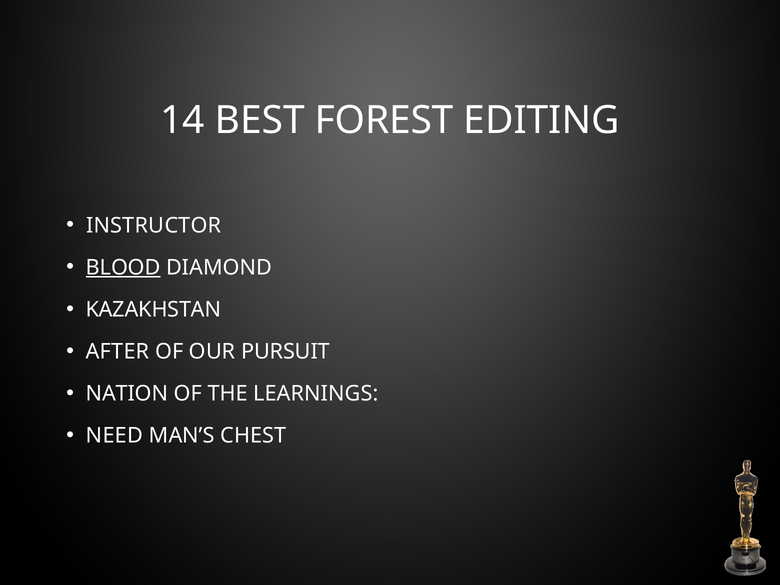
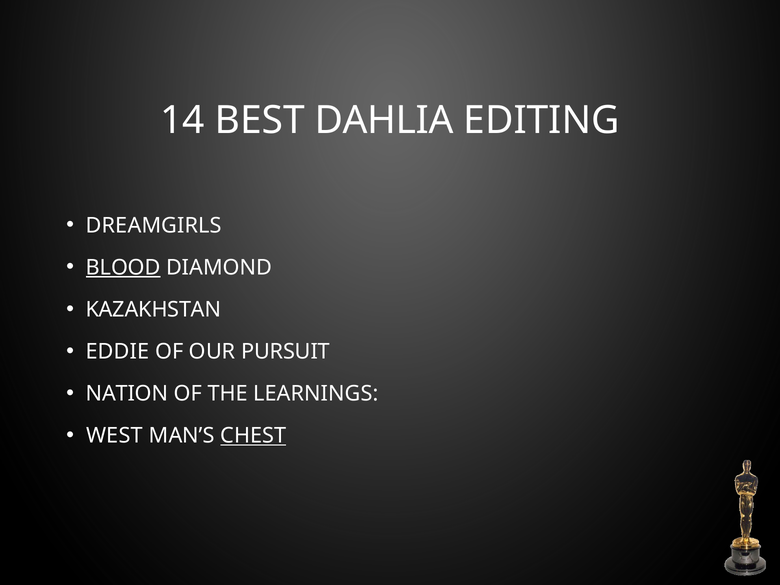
FOREST: FOREST -> DAHLIA
INSTRUCTOR: INSTRUCTOR -> DREAMGIRLS
AFTER: AFTER -> EDDIE
NEED: NEED -> WEST
CHEST underline: none -> present
